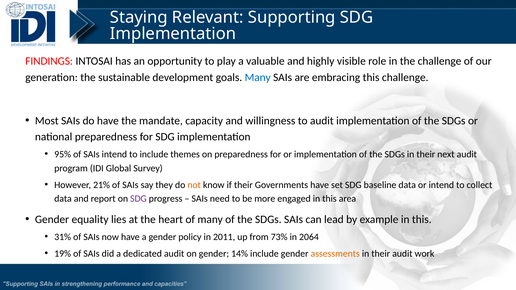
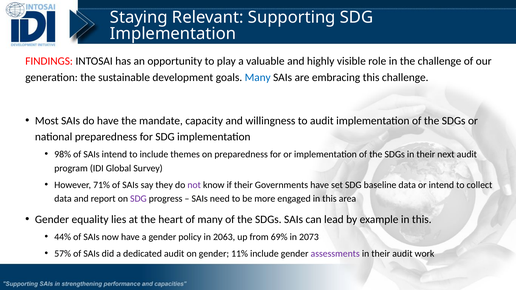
95%: 95% -> 98%
21%: 21% -> 71%
not colour: orange -> purple
31%: 31% -> 44%
2011: 2011 -> 2063
73%: 73% -> 69%
2064: 2064 -> 2073
19%: 19% -> 57%
14%: 14% -> 11%
assessments colour: orange -> purple
